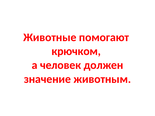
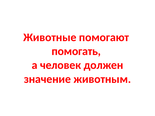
крючком: крючком -> помогать
